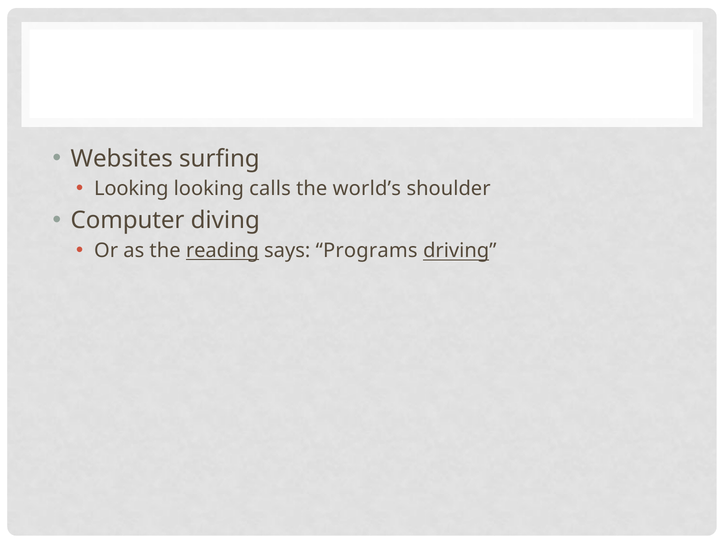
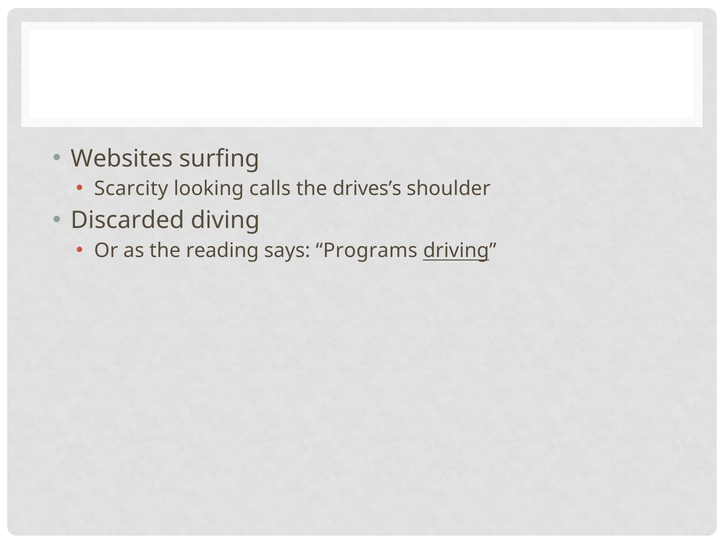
Looking at (131, 189): Looking -> Scarcity
world’s: world’s -> drives’s
Computer: Computer -> Discarded
reading underline: present -> none
